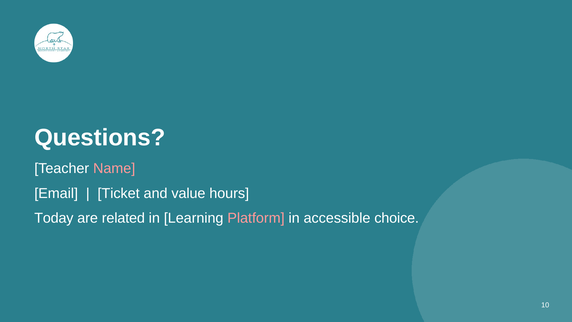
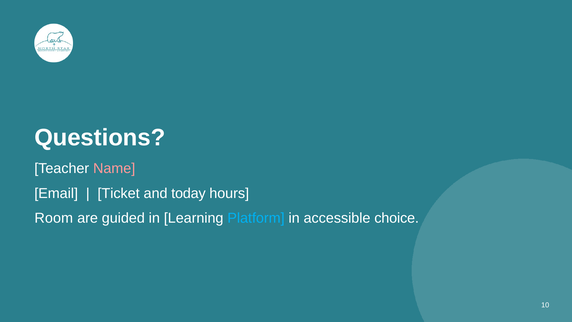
value: value -> today
Today: Today -> Room
related: related -> guided
Platform colour: pink -> light blue
